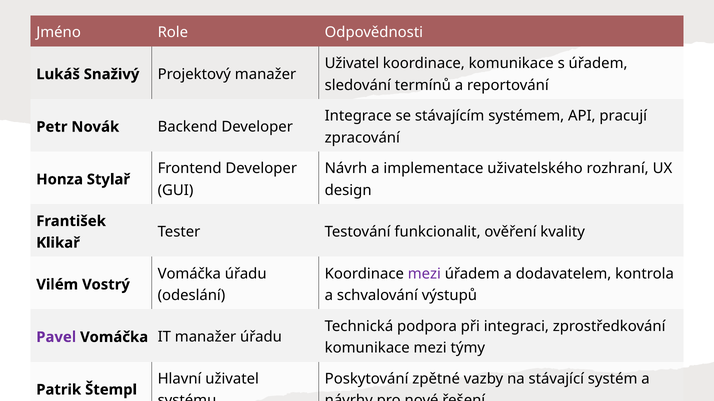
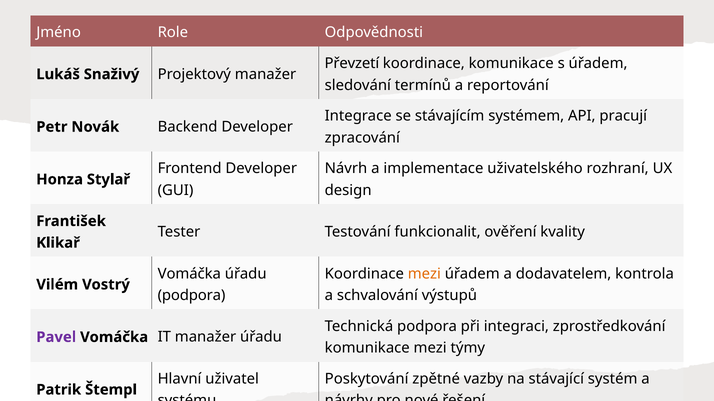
Uživatel at (352, 64): Uživatel -> Převzetí
mezi at (424, 274) colour: purple -> orange
odeslání at (191, 296): odeslání -> podpora
